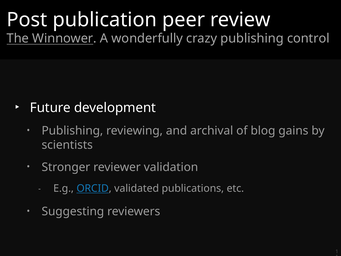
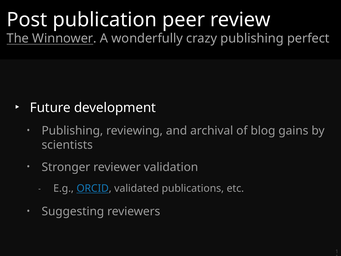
control: control -> perfect
